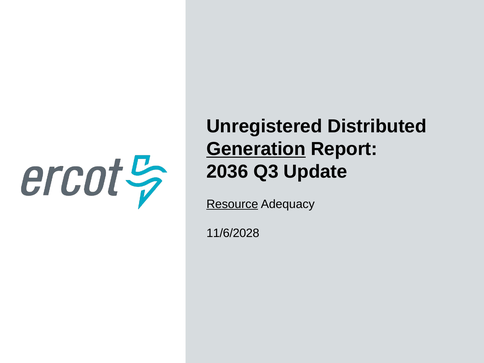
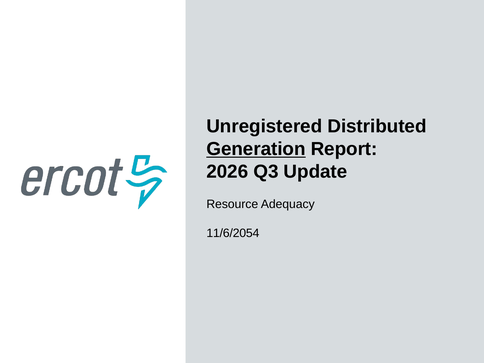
2036: 2036 -> 2026
Resource underline: present -> none
11/6/2028: 11/6/2028 -> 11/6/2054
